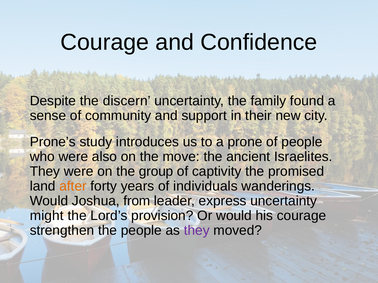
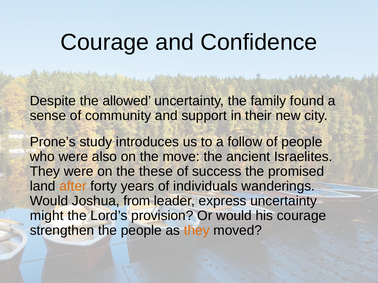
discern: discern -> allowed
prone: prone -> follow
group: group -> these
captivity: captivity -> success
they at (197, 231) colour: purple -> orange
